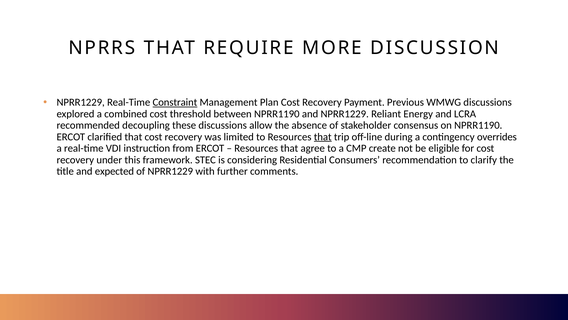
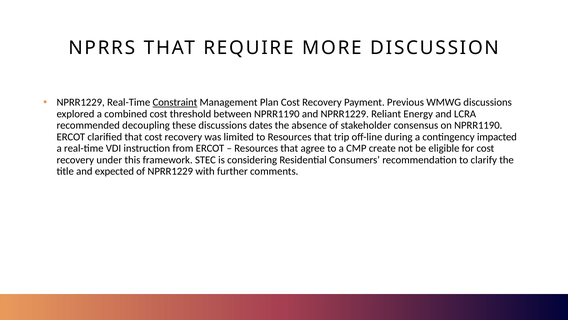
allow: allow -> dates
that at (323, 137) underline: present -> none
overrides: overrides -> impacted
